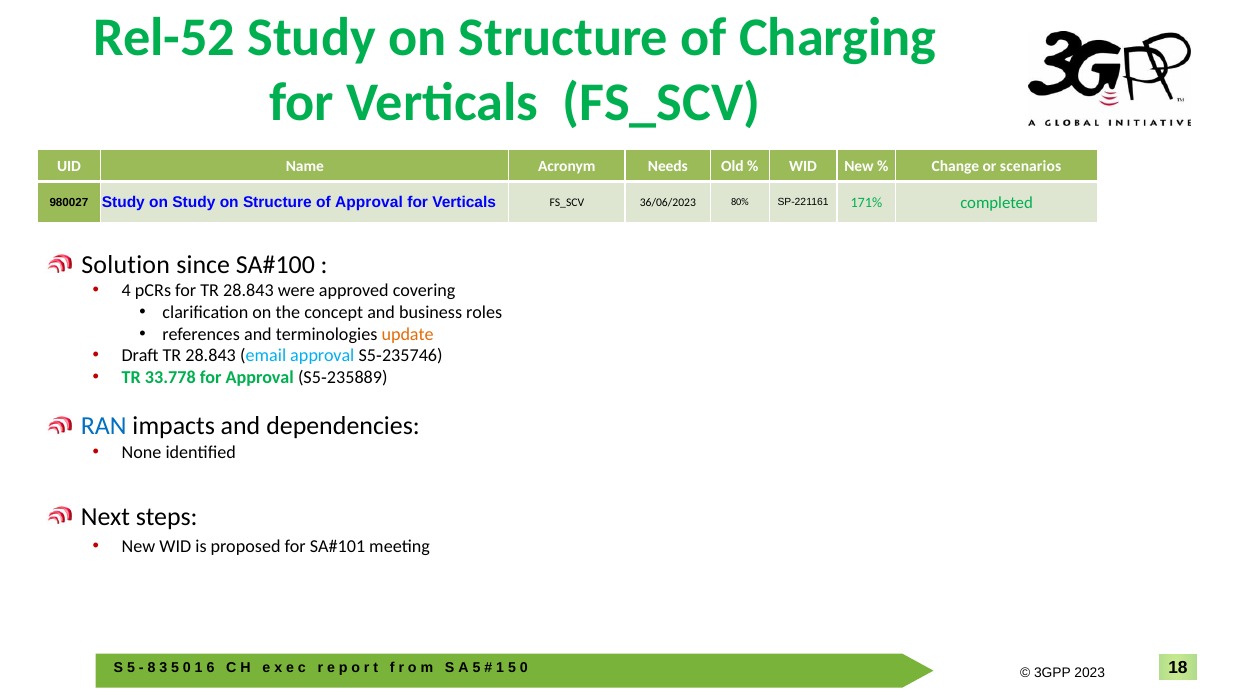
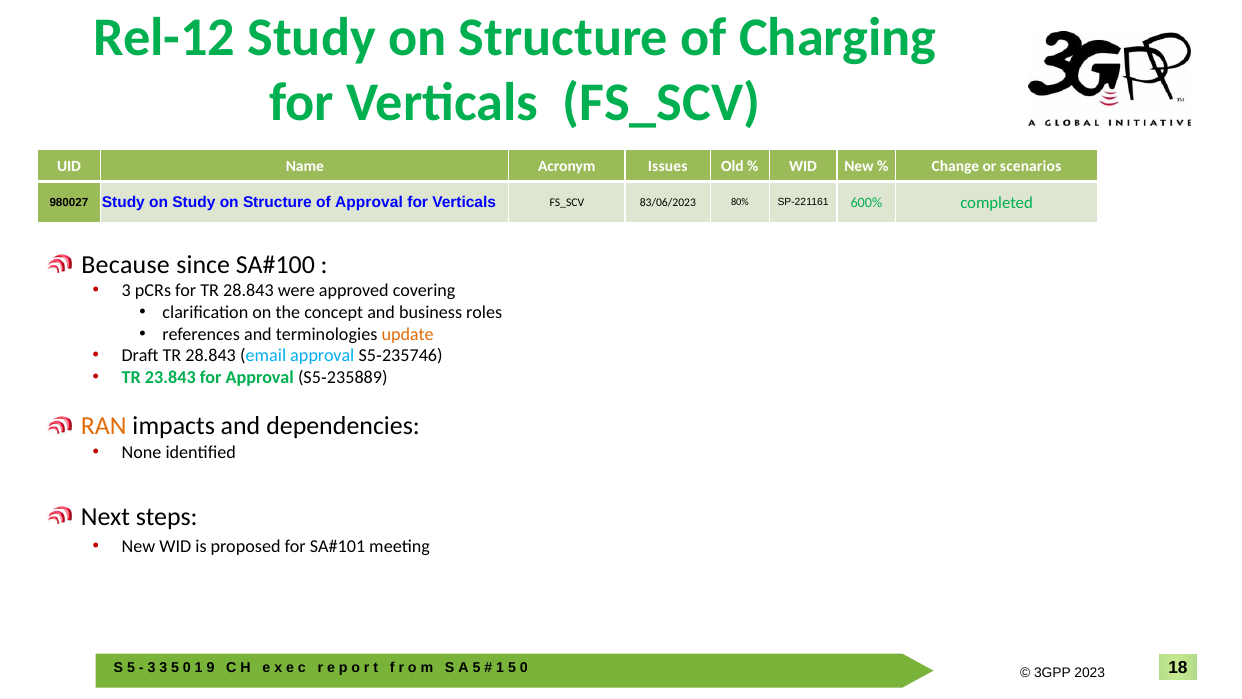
Rel-52: Rel-52 -> Rel-12
Needs: Needs -> Issues
36/06/2023: 36/06/2023 -> 83/06/2023
171%: 171% -> 600%
Solution: Solution -> Because
4 at (126, 291): 4 -> 3
33.778: 33.778 -> 23.843
RAN colour: blue -> orange
8 at (151, 667): 8 -> 3
6: 6 -> 9
